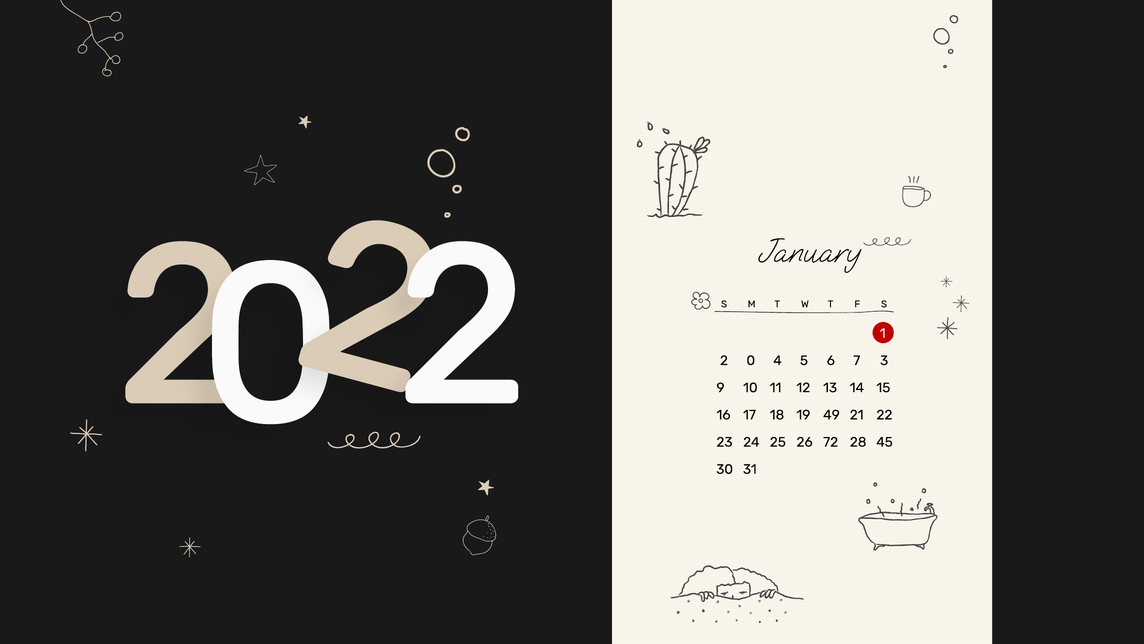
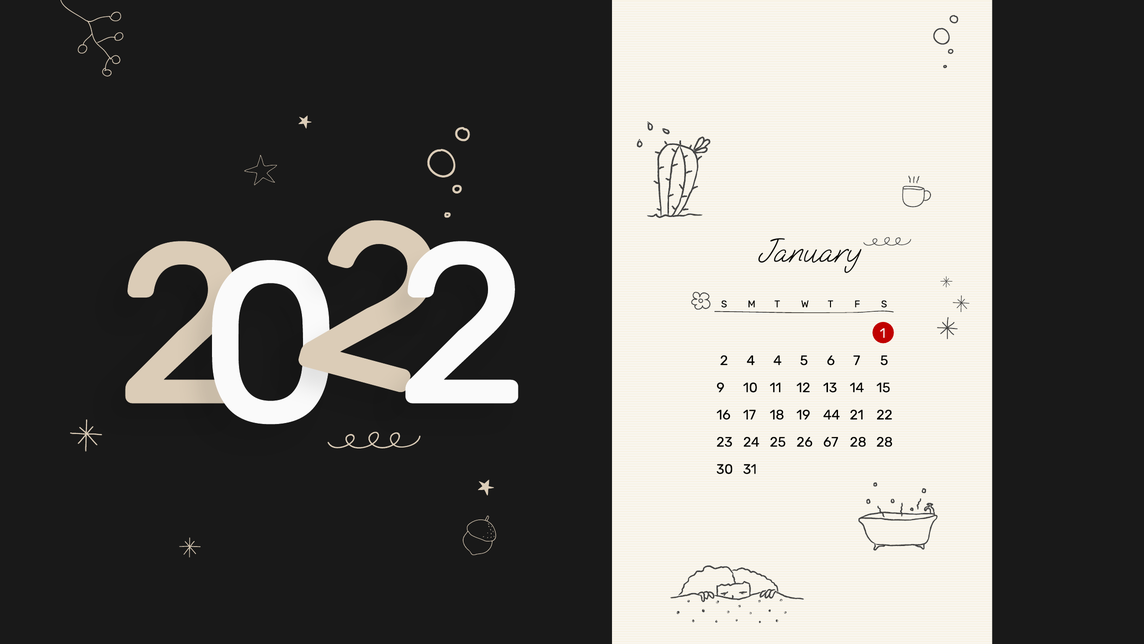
2 0: 0 -> 4
7 3: 3 -> 5
49: 49 -> 44
72: 72 -> 67
28 45: 45 -> 28
